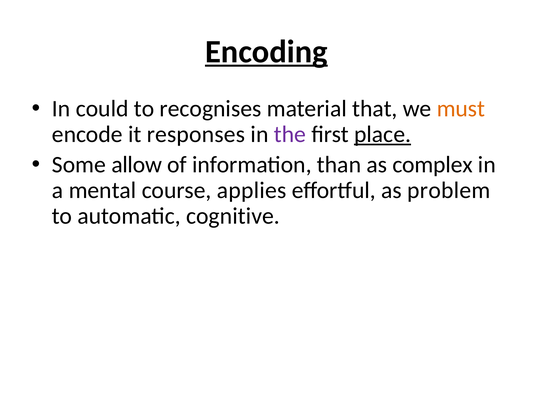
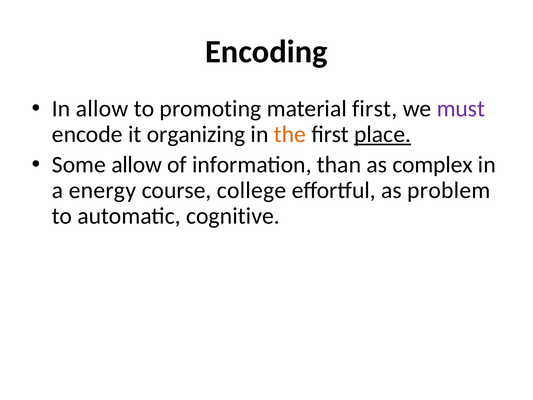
Encoding underline: present -> none
In could: could -> allow
recognises: recognises -> promoting
material that: that -> first
must colour: orange -> purple
responses: responses -> organizing
the colour: purple -> orange
mental: mental -> energy
applies: applies -> college
